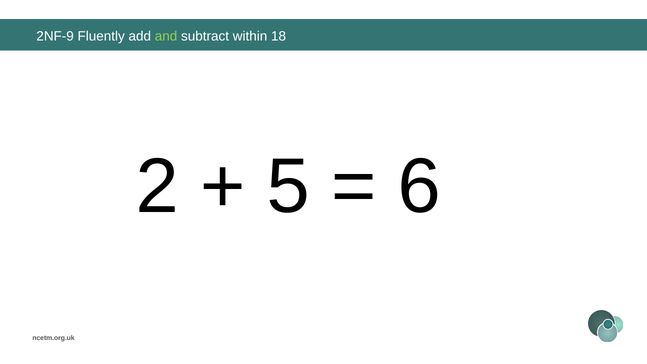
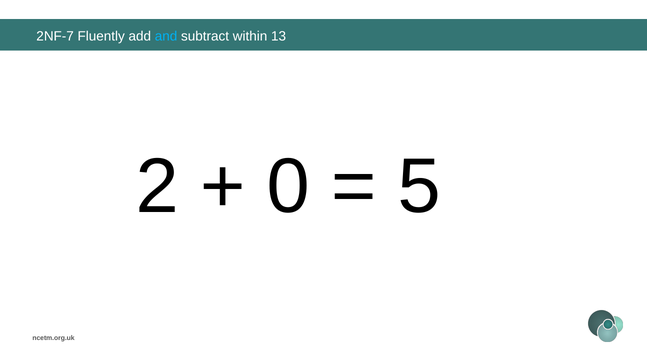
2NF-9: 2NF-9 -> 2NF-7
and colour: light green -> light blue
18: 18 -> 13
5: 5 -> 0
6: 6 -> 5
